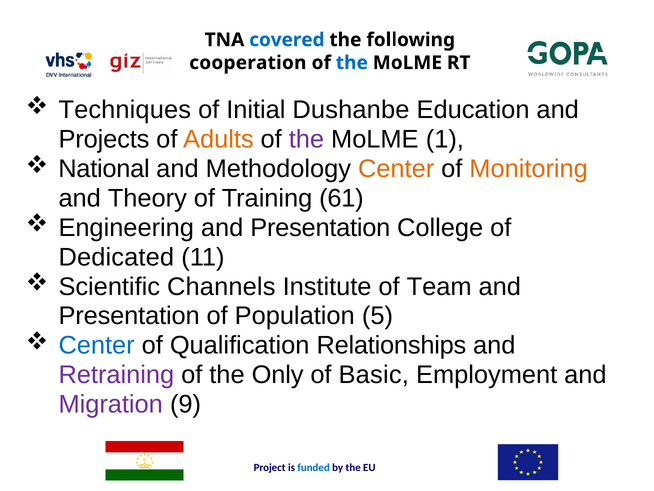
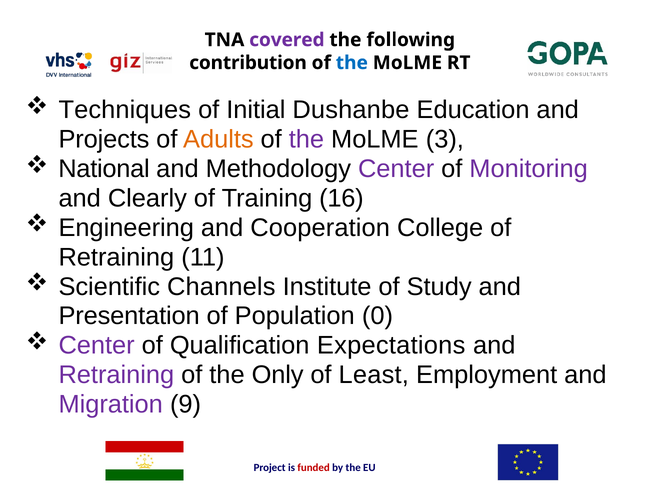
covered colour: blue -> purple
cooperation: cooperation -> contribution
1: 1 -> 3
Center at (396, 169) colour: orange -> purple
Monitoring colour: orange -> purple
Theory: Theory -> Clearly
61: 61 -> 16
Engineering and Presentation: Presentation -> Cooperation
Dedicated at (116, 257): Dedicated -> Retraining
Team: Team -> Study
5: 5 -> 0
Center at (97, 345) colour: blue -> purple
Relationships: Relationships -> Expectations
Basic: Basic -> Least
funded colour: blue -> red
